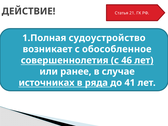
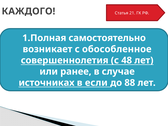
ДЕЙСТВИЕ: ДЕЙСТВИЕ -> КАЖДОГО
судоустройство: судоустройство -> самостоятельно
46: 46 -> 48
ряда: ряда -> если
41: 41 -> 88
